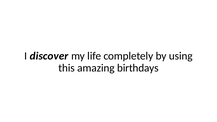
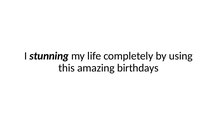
discover: discover -> stunning
